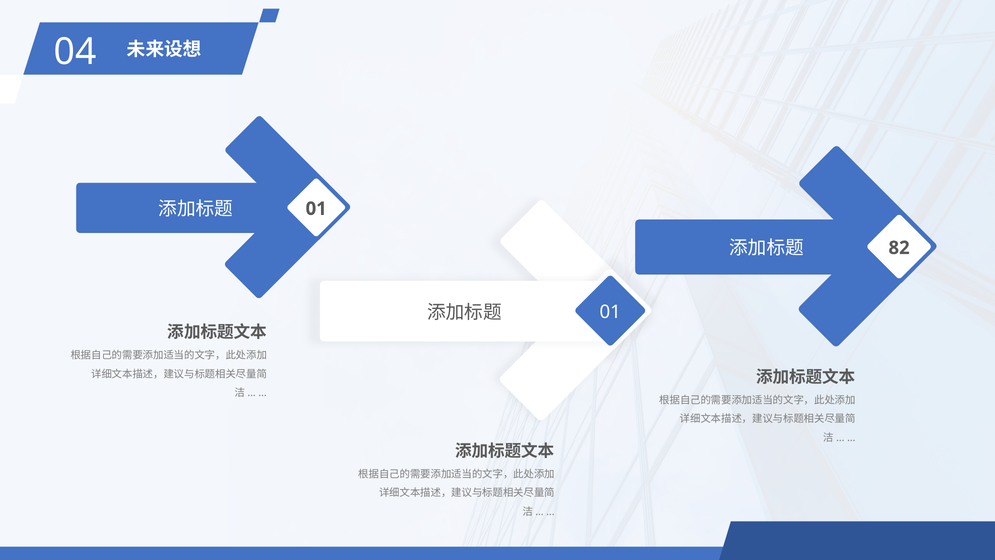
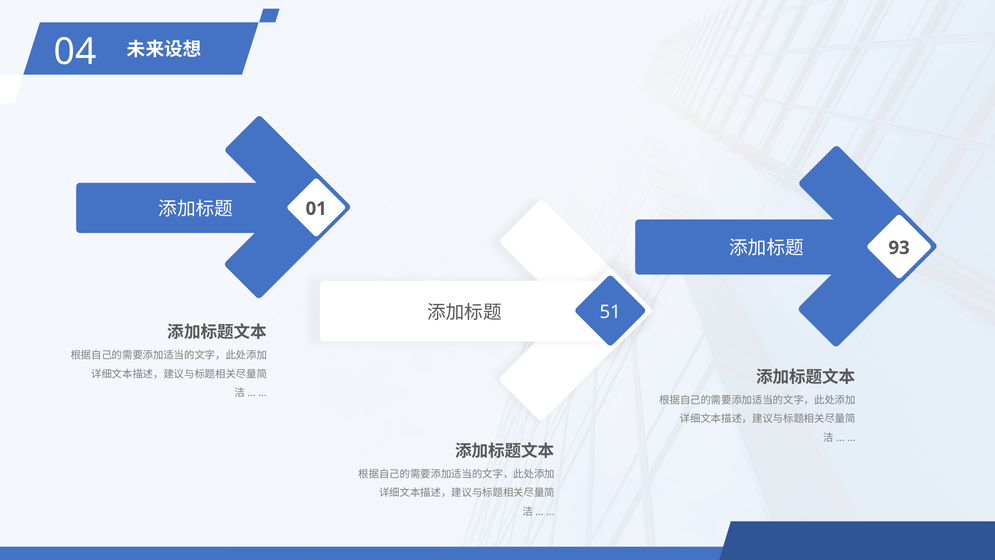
82: 82 -> 93
01 at (610, 312): 01 -> 51
